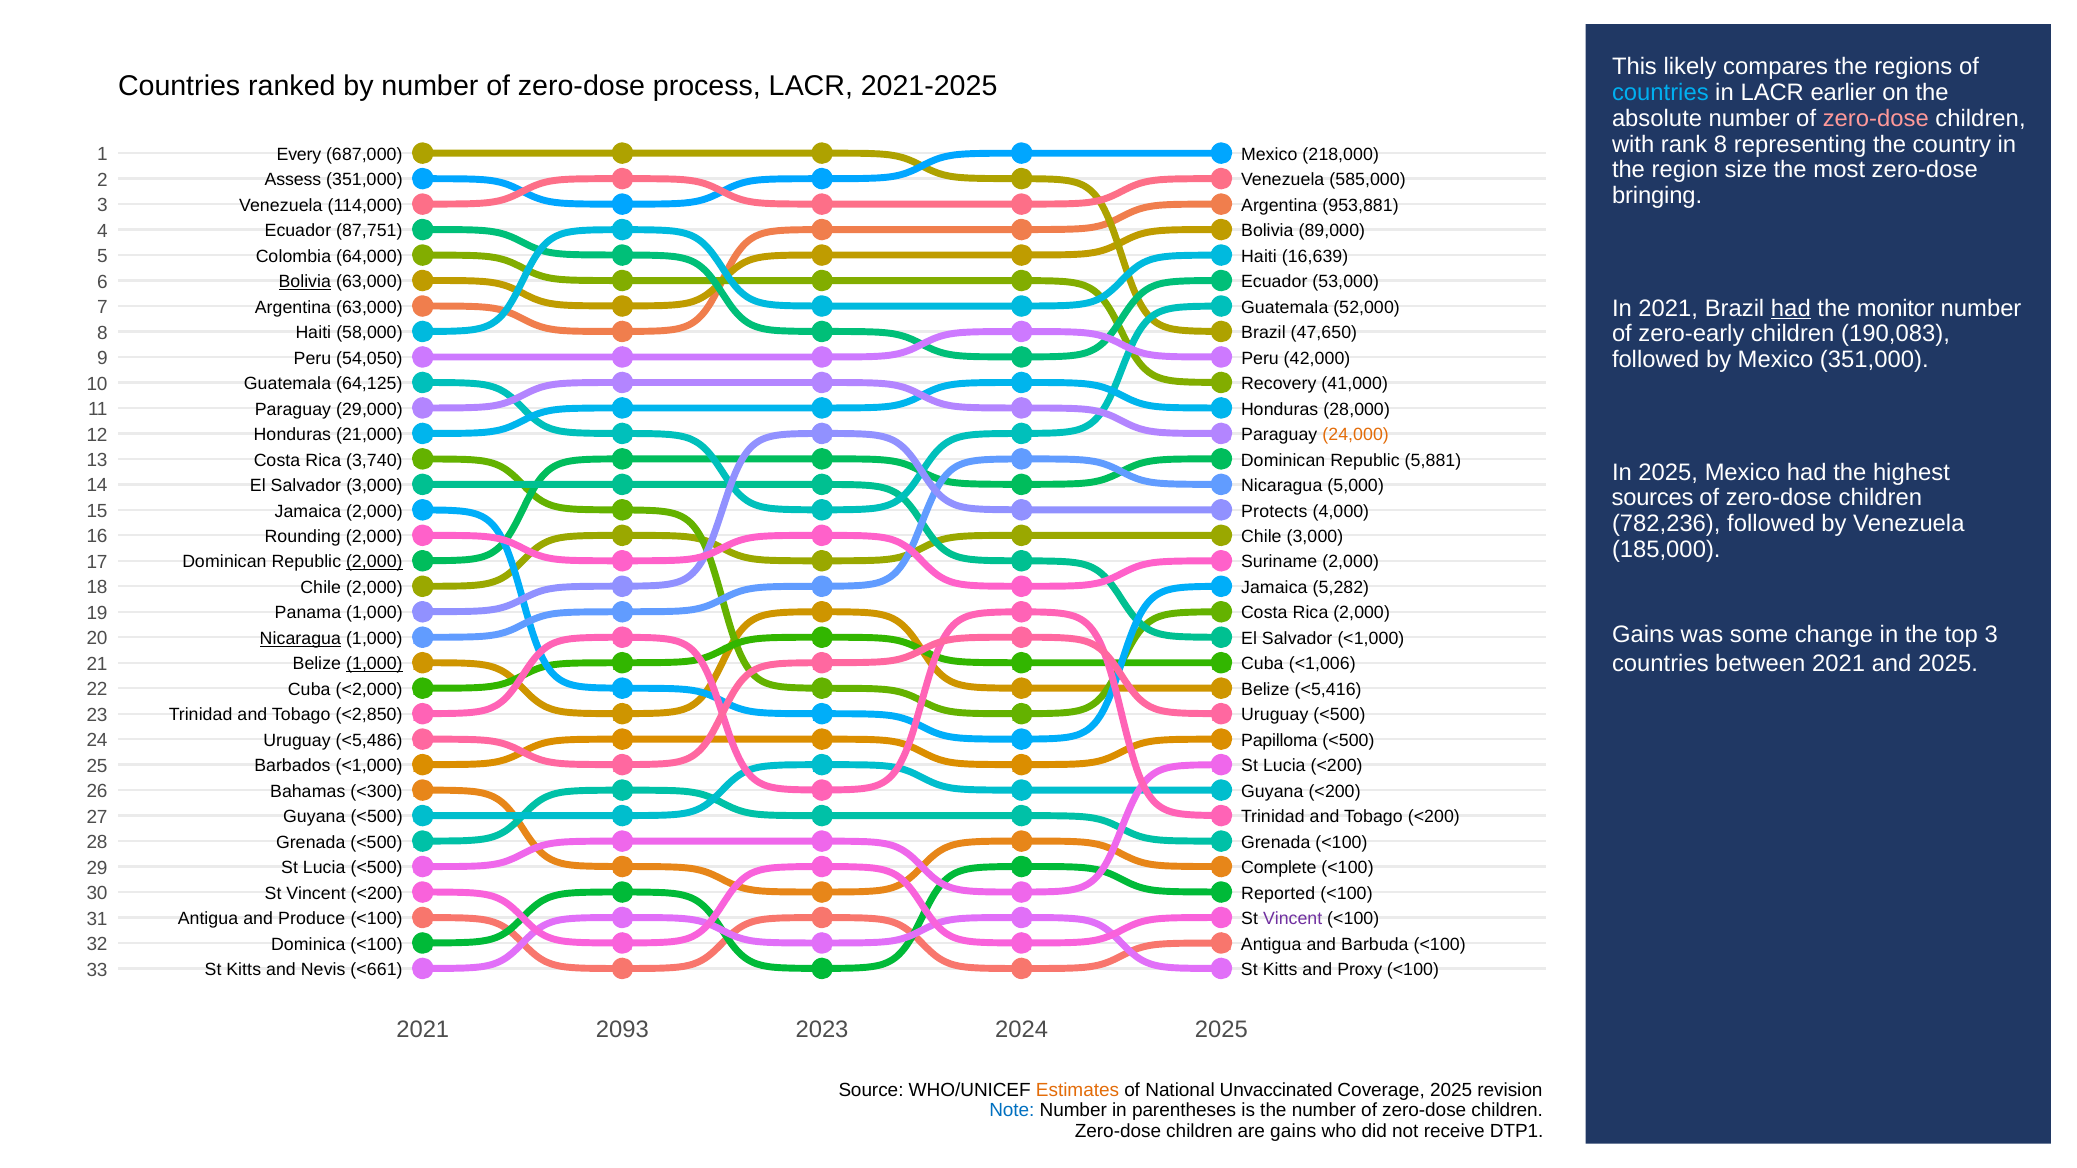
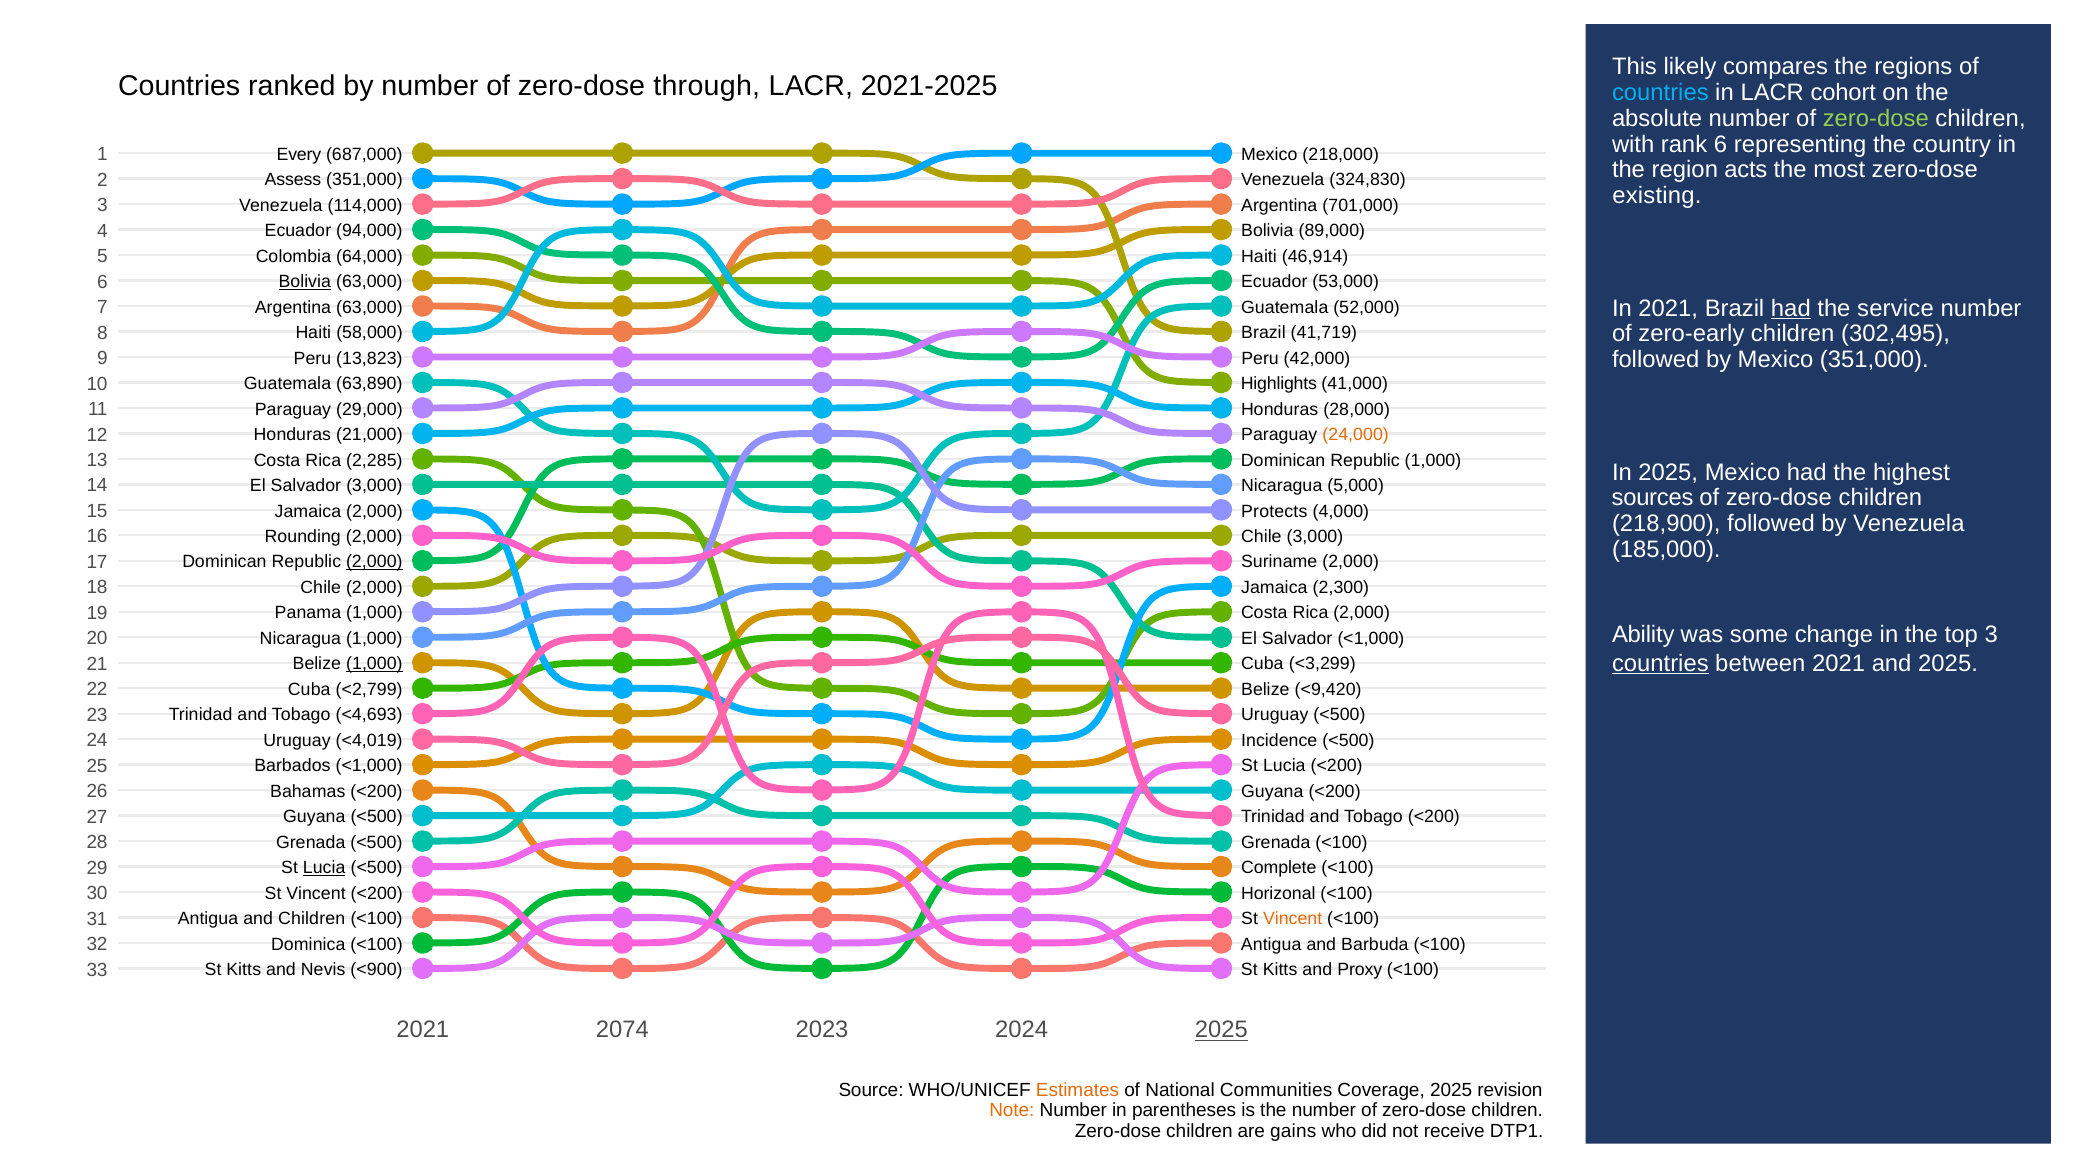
process: process -> through
earlier: earlier -> cohort
zero-dose at (1876, 119) colour: pink -> light green
rank 8: 8 -> 6
size: size -> acts
585,000: 585,000 -> 324,830
bringing: bringing -> existing
953,881: 953,881 -> 701,000
87,751: 87,751 -> 94,000
16,639: 16,639 -> 46,914
monitor: monitor -> service
190,083: 190,083 -> 302,495
47,650: 47,650 -> 41,719
54,050: 54,050 -> 13,823
64,125: 64,125 -> 63,890
Recovery: Recovery -> Highlights
3,740: 3,740 -> 2,285
Republic 5,881: 5,881 -> 1,000
782,236: 782,236 -> 218,900
5,282: 5,282 -> 2,300
Gains at (1643, 635): Gains -> Ability
Nicaragua at (300, 639) underline: present -> none
countries at (1660, 663) underline: none -> present
<1,006: <1,006 -> <3,299
<2,000: <2,000 -> <2,799
<5,416: <5,416 -> <9,420
<2,850: <2,850 -> <4,693
<5,486: <5,486 -> <4,019
Papilloma: Papilloma -> Incidence
Bahamas <300: <300 -> <200
Lucia at (324, 868) underline: none -> present
Reported: Reported -> Horizonal
and Produce: Produce -> Children
Vincent at (1293, 919) colour: purple -> orange
<661: <661 -> <900
2093: 2093 -> 2074
2025 at (1221, 1030) underline: none -> present
Unvaccinated: Unvaccinated -> Communities
Note colour: blue -> orange
